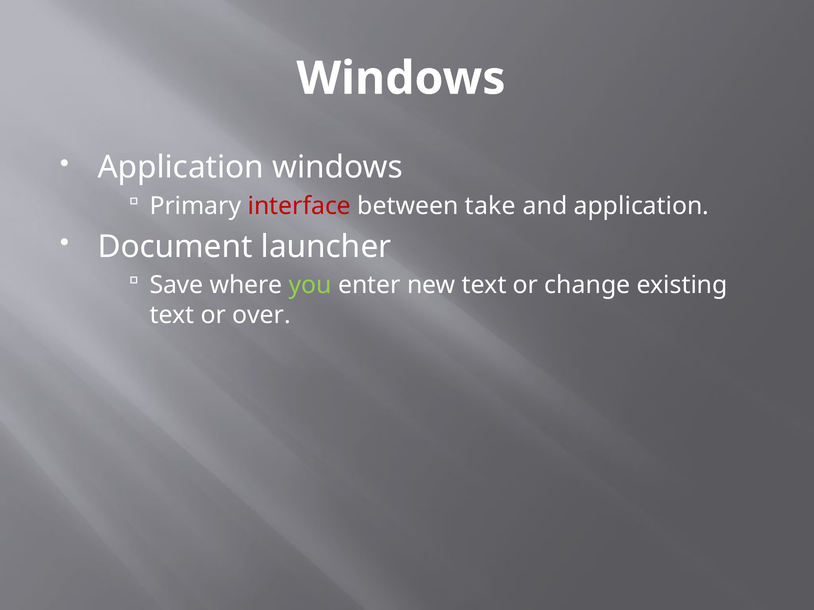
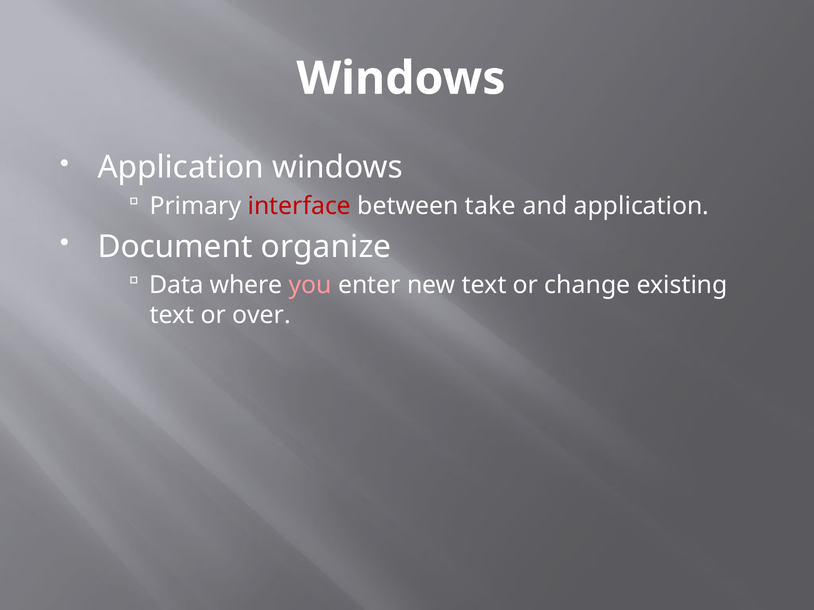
launcher: launcher -> organize
Save: Save -> Data
you colour: light green -> pink
